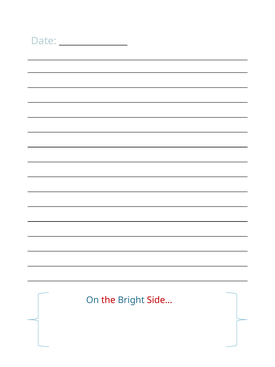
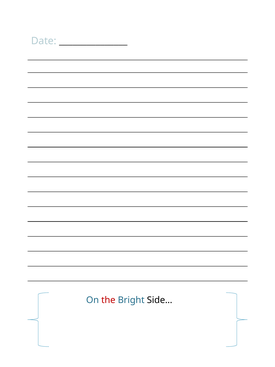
Side… colour: red -> black
